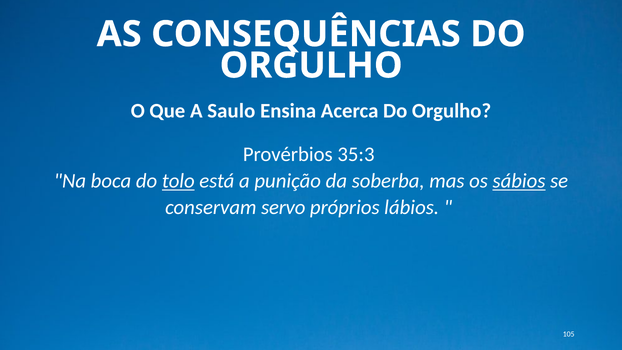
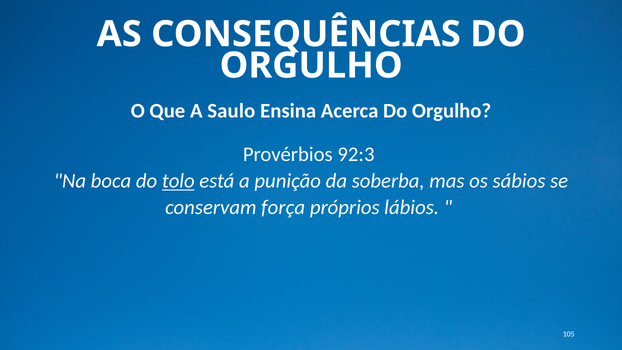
35:3: 35:3 -> 92:3
sábios underline: present -> none
servo: servo -> força
